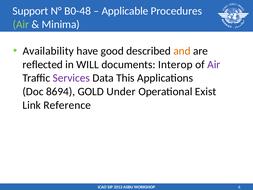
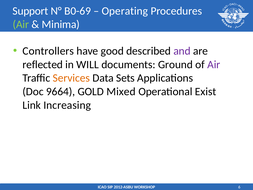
B0-48: B0-48 -> B0-69
Applicable: Applicable -> Operating
Availability: Availability -> Controllers
and colour: orange -> purple
Interop: Interop -> Ground
Services colour: purple -> orange
This: This -> Sets
8694: 8694 -> 9664
Under: Under -> Mixed
Reference: Reference -> Increasing
